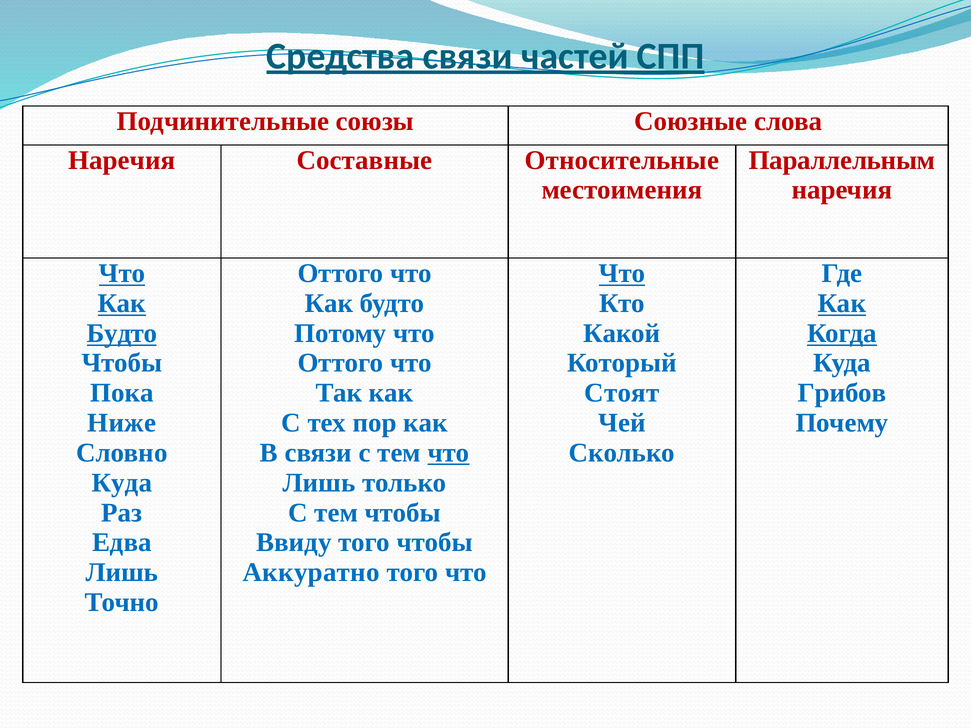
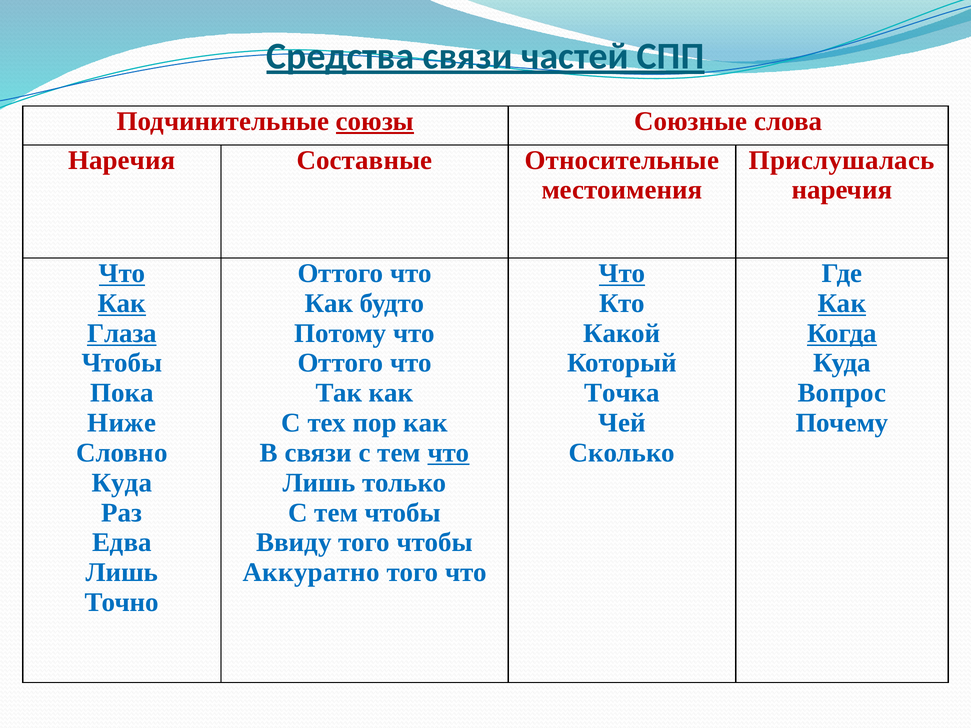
союзы underline: none -> present
Параллельным: Параллельным -> Прислушалась
Будто at (122, 333): Будто -> Глаза
Стоят: Стоят -> Точка
Грибов: Грибов -> Вопрос
